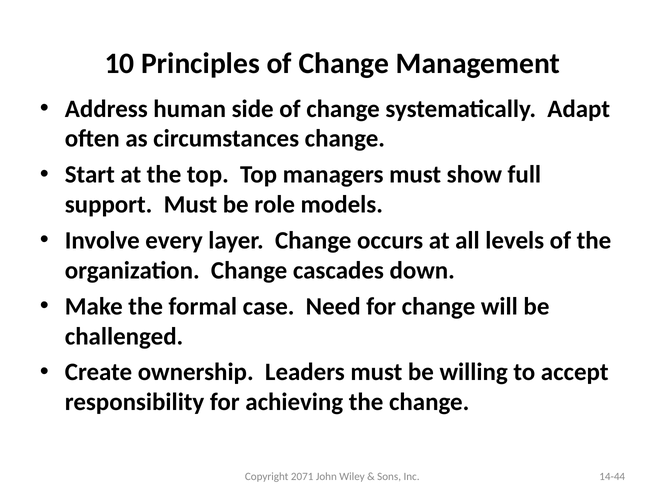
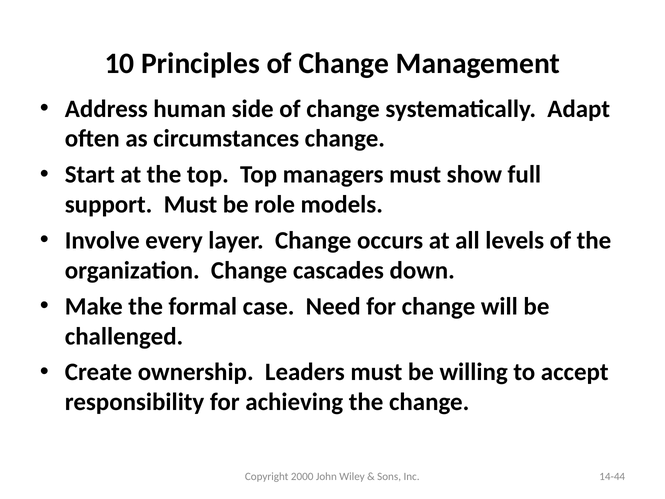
2071: 2071 -> 2000
